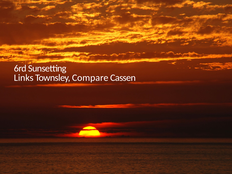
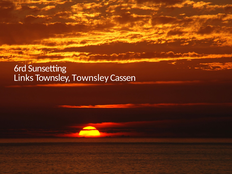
Townsley Compare: Compare -> Townsley
